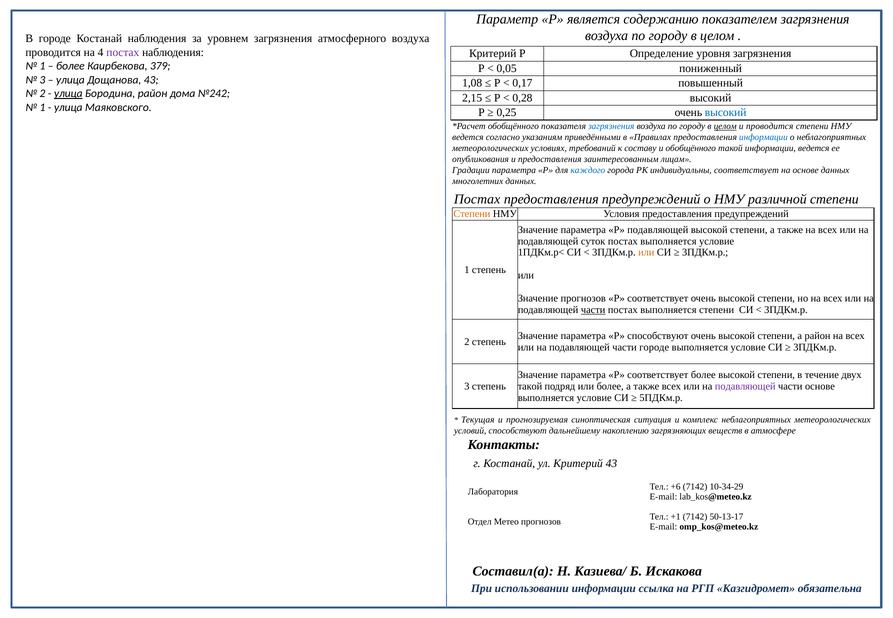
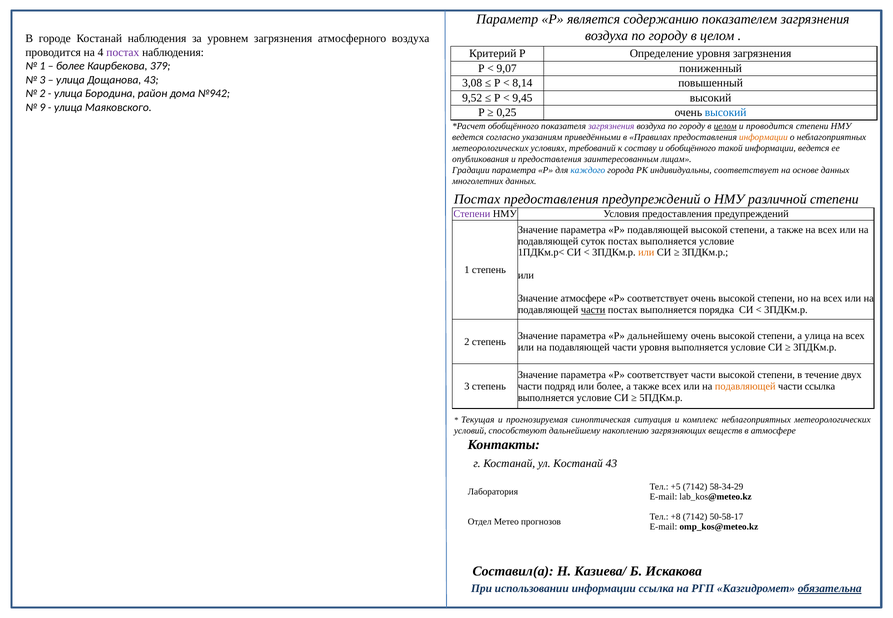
0,05: 0,05 -> 9,07
1,08: 1,08 -> 3,08
0,17: 0,17 -> 8,14
улица at (68, 94) underline: present -> none
№242: №242 -> №942
2,15: 2,15 -> 9,52
0,28: 0,28 -> 9,45
1 at (42, 107): 1 -> 9
загрязнения at (611, 126) colour: blue -> purple
информации at (763, 137) colour: blue -> orange
Степени at (472, 214) colour: orange -> purple
Значение прогнозов: прогнозов -> атмосфере
выполняется степени: степени -> порядка
Р способствуют: способствуют -> дальнейшему
а район: район -> улица
части городе: городе -> уровня
соответствует более: более -> части
такой at (530, 386): такой -> части
подавляющей at (745, 386) colour: purple -> orange
части основе: основе -> ссылка
ул Критерий: Критерий -> Костанай
+6: +6 -> +5
10-34-29: 10-34-29 -> 58-34-29
+1: +1 -> +8
50-13-17: 50-13-17 -> 50-58-17
обязательна underline: none -> present
